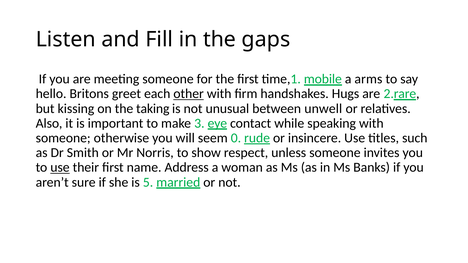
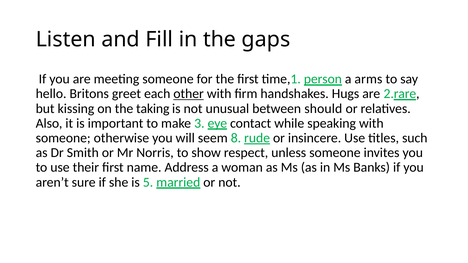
mobile: mobile -> person
unwell: unwell -> should
0: 0 -> 8
use at (60, 168) underline: present -> none
